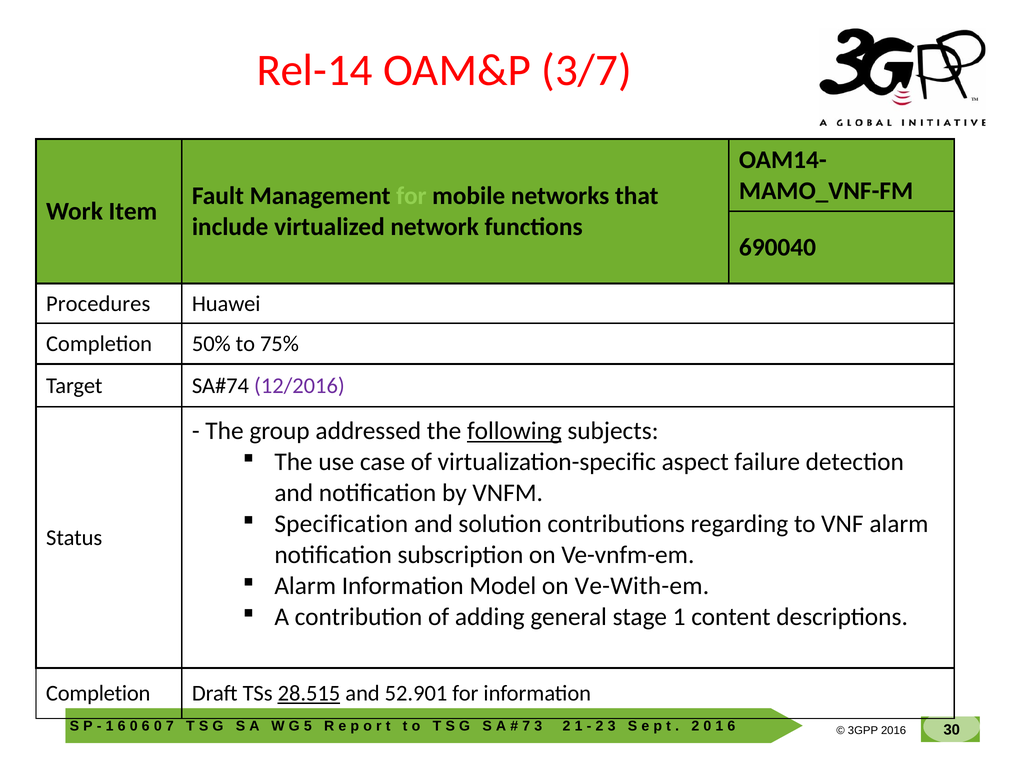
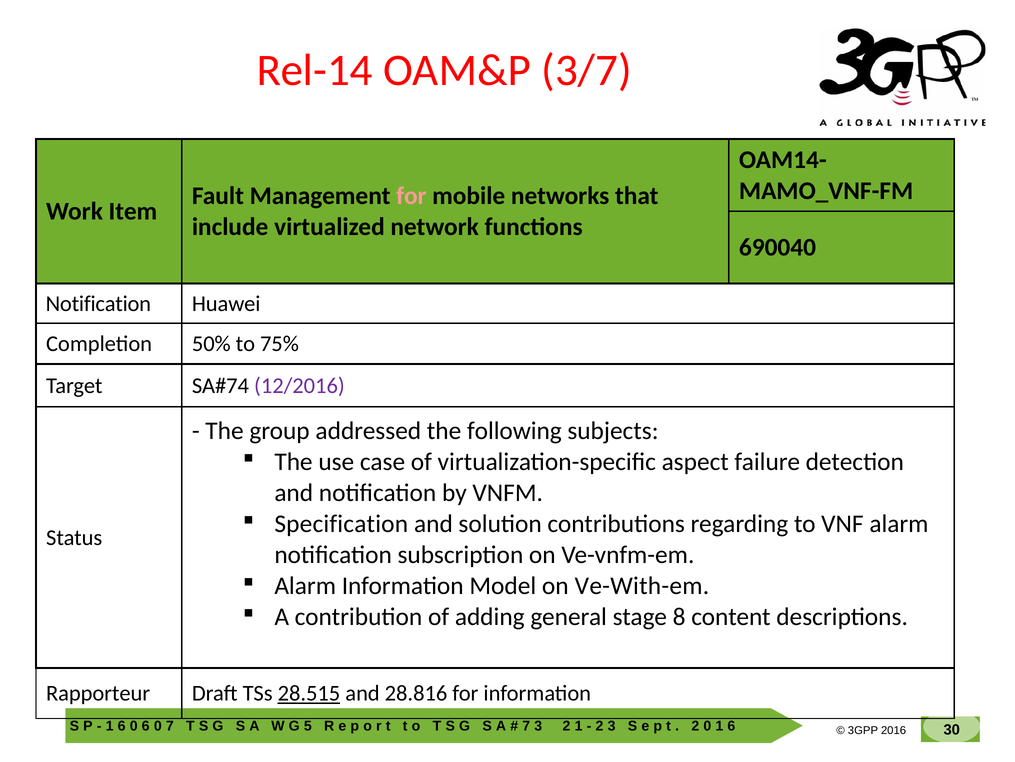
for at (411, 196) colour: light green -> pink
Procedures at (98, 303): Procedures -> Notification
following underline: present -> none
stage 1: 1 -> 8
Completion at (98, 693): Completion -> Rapporteur
52.901: 52.901 -> 28.816
